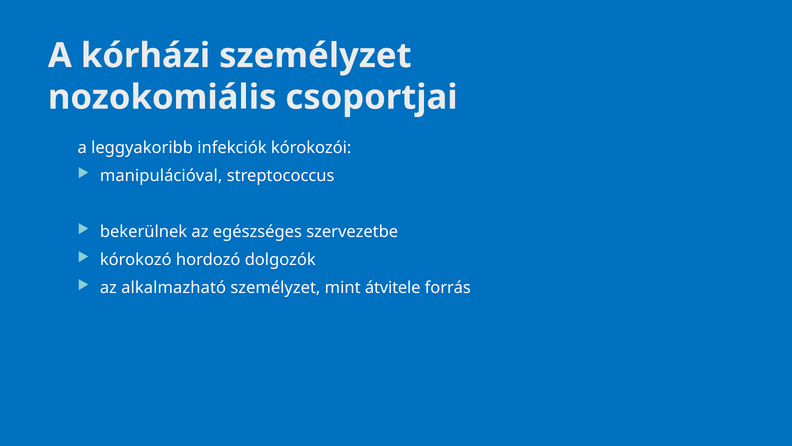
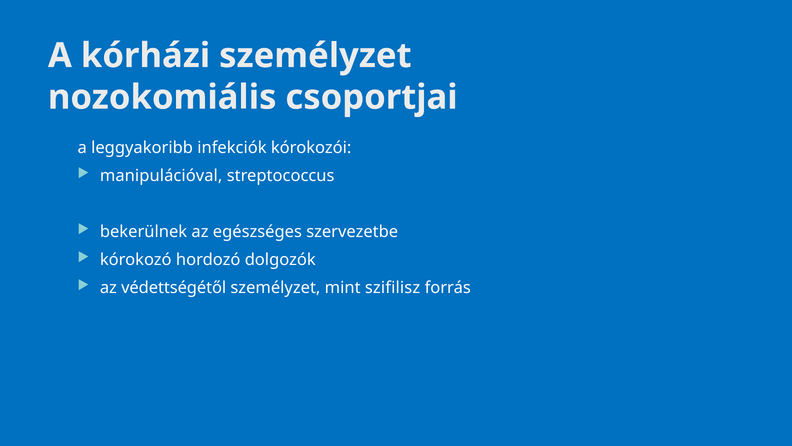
alkalmazható: alkalmazható -> védettségétől
átvitele: átvitele -> szifilisz
